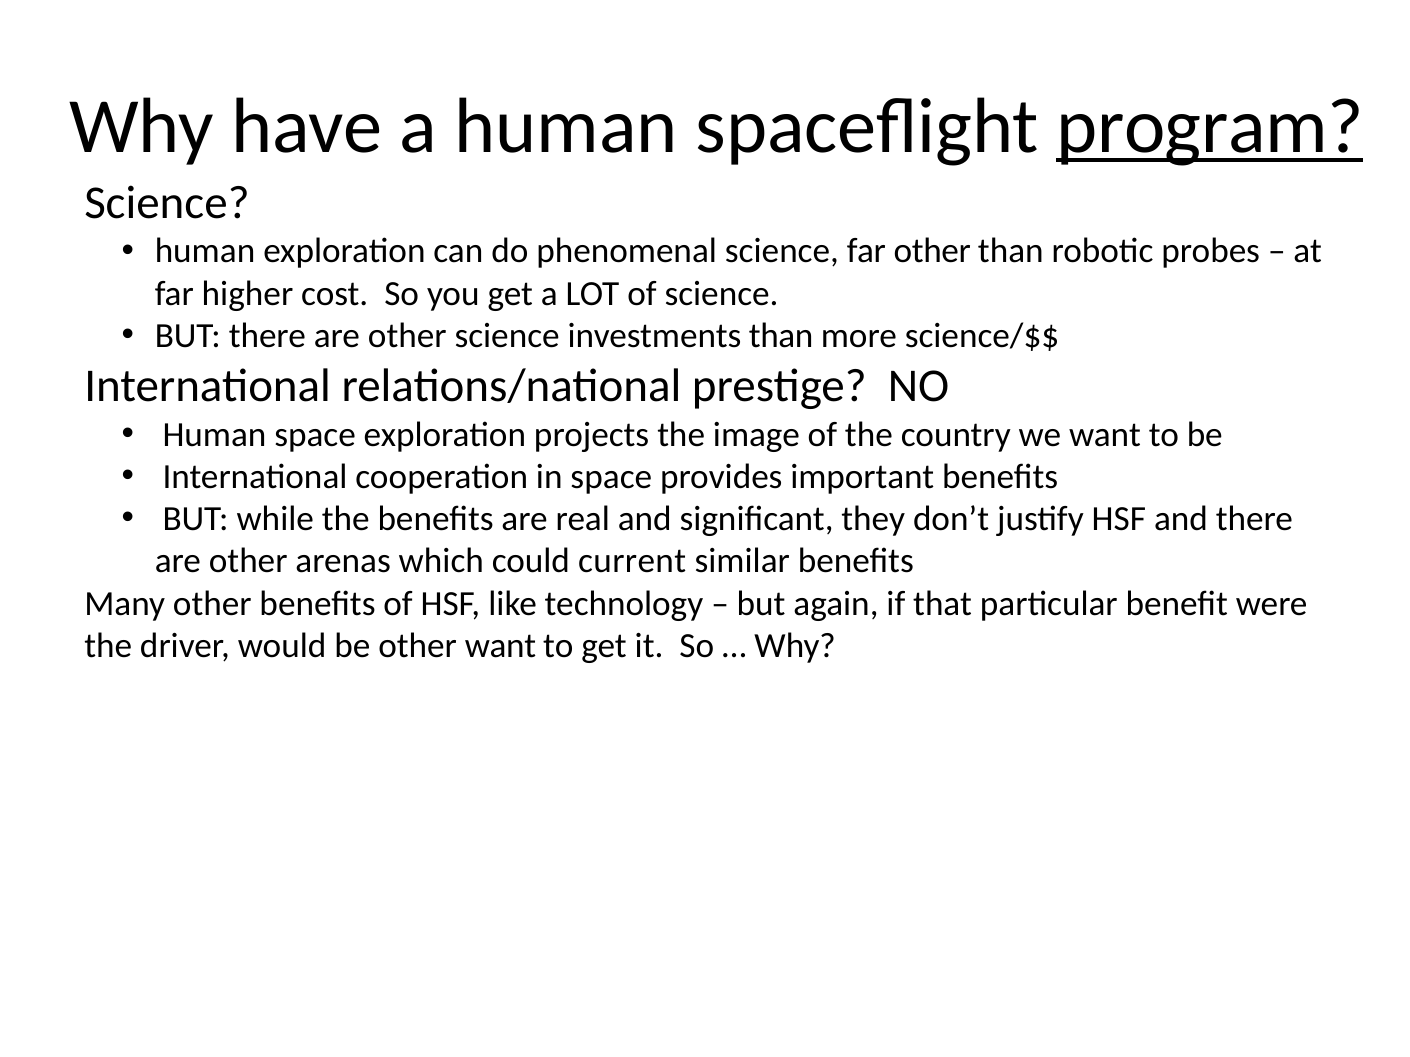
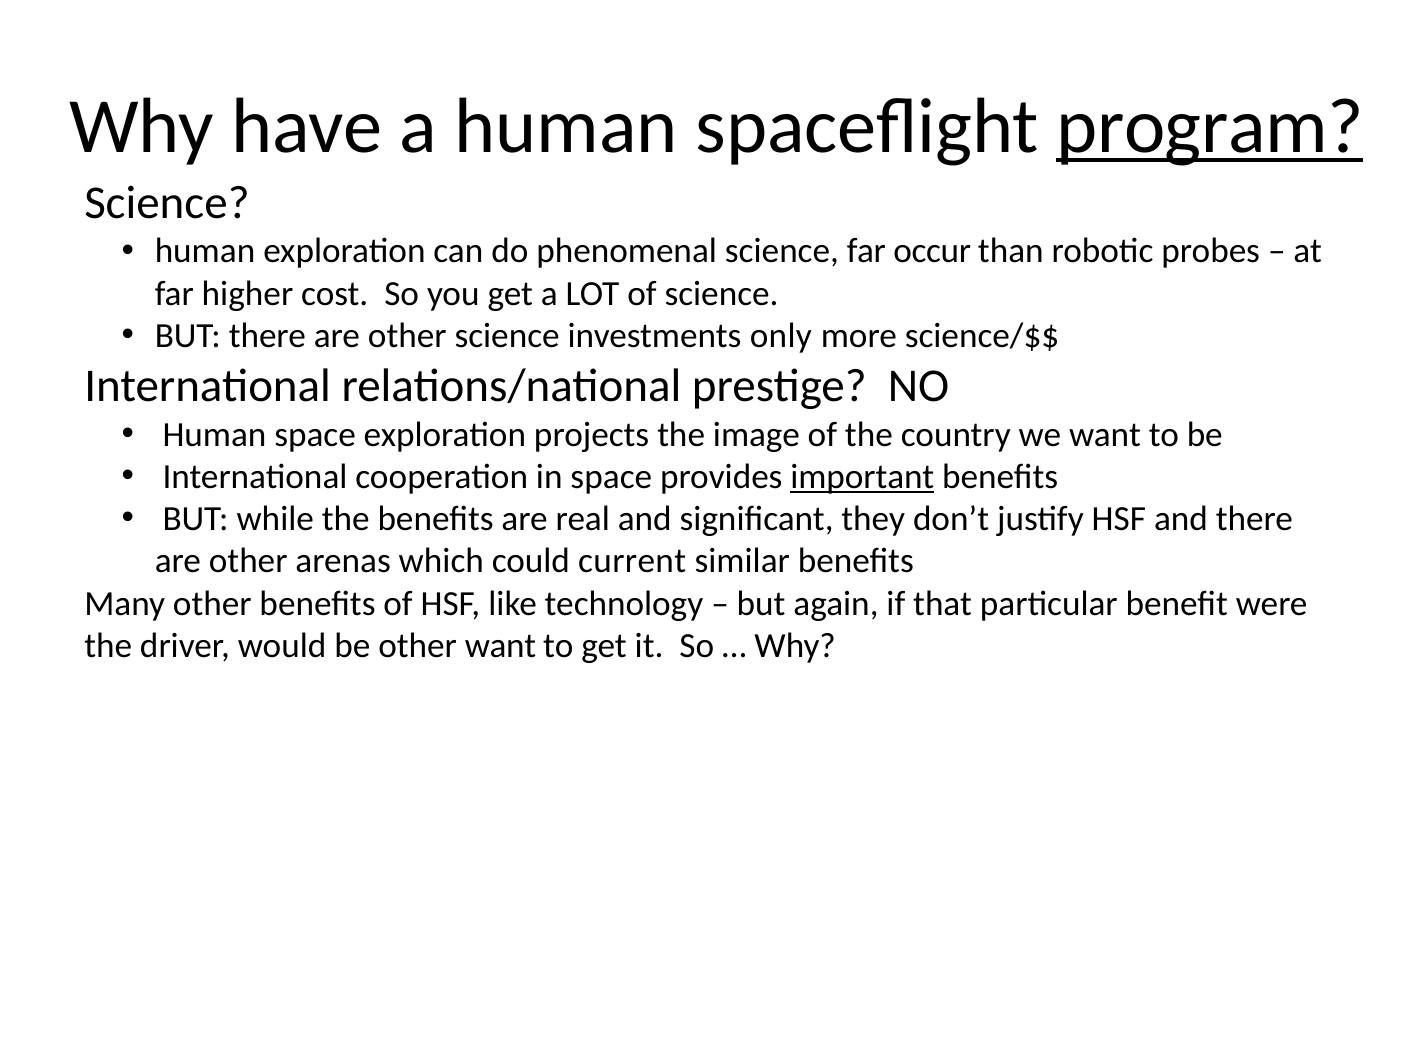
far other: other -> occur
investments than: than -> only
important underline: none -> present
